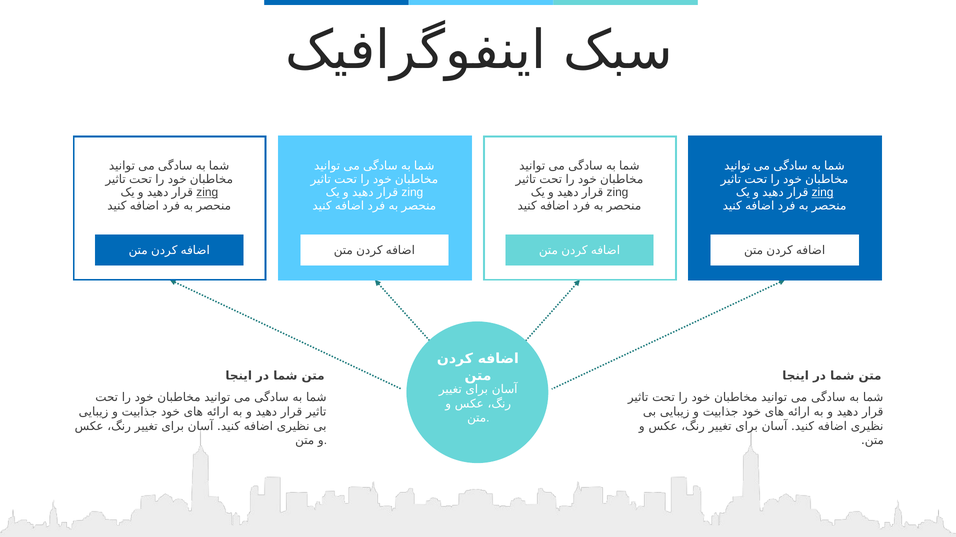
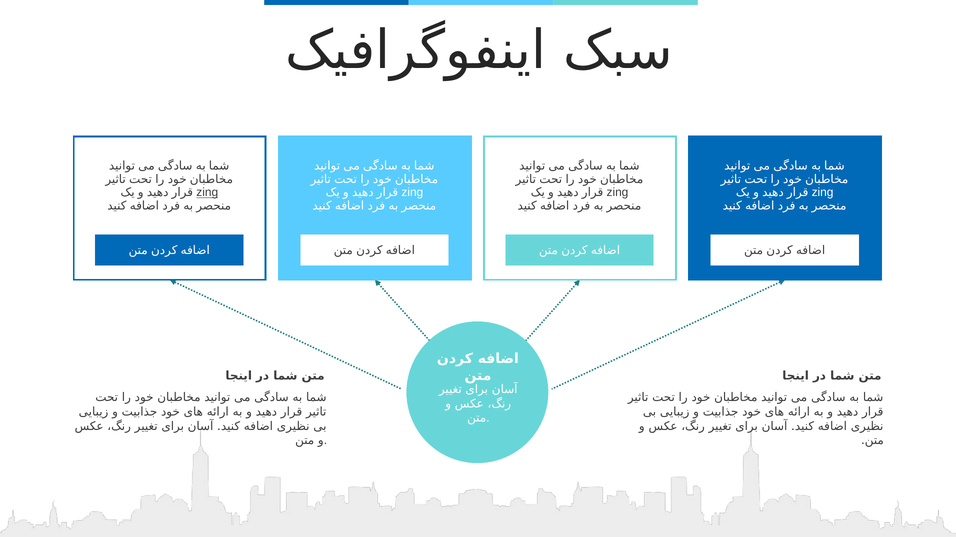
zing at (823, 193) underline: present -> none
